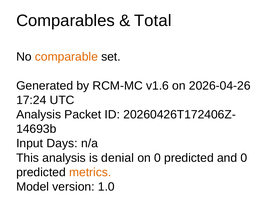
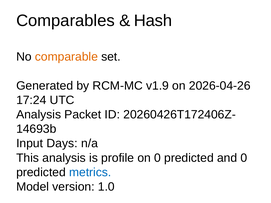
Total: Total -> Hash
v1.6: v1.6 -> v1.9
denial: denial -> profile
metrics colour: orange -> blue
